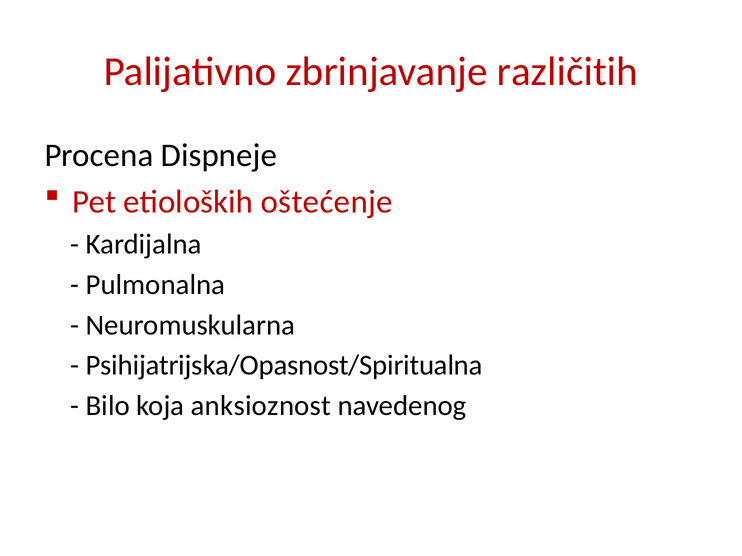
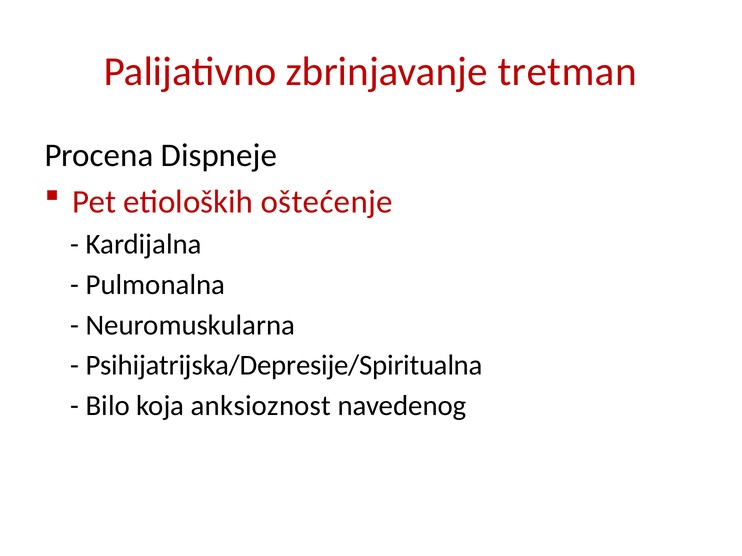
različitih: različitih -> tretman
Psihijatrijska/Opasnost/Spiritualna: Psihijatrijska/Opasnost/Spiritualna -> Psihijatrijska/Depresije/Spiritualna
